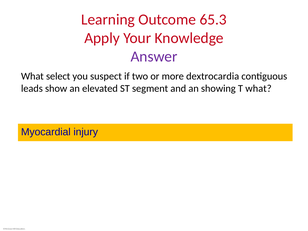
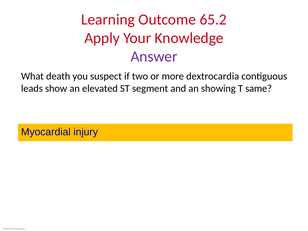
65.3: 65.3 -> 65.2
select: select -> death
T what: what -> same
